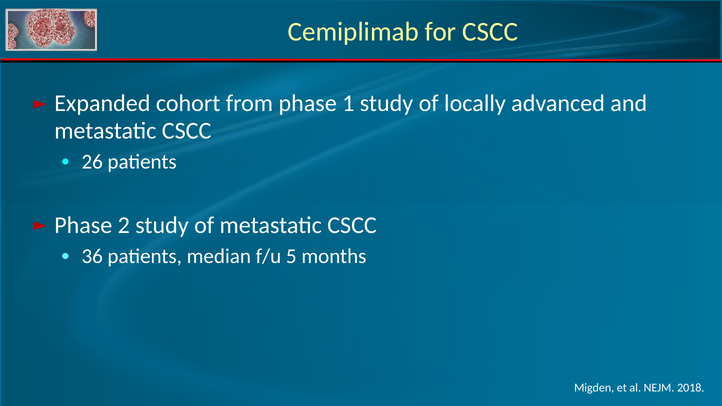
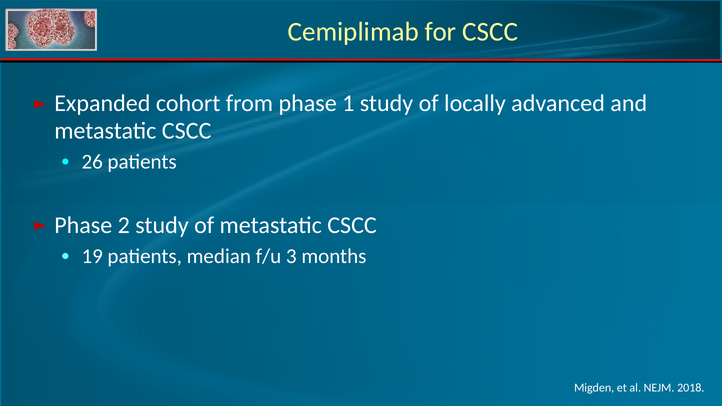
36: 36 -> 19
5: 5 -> 3
